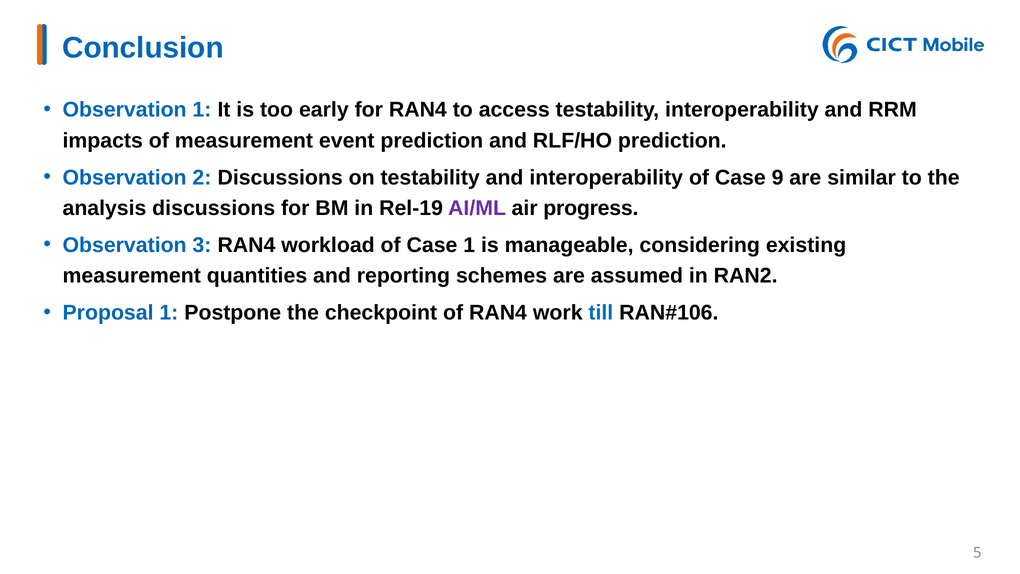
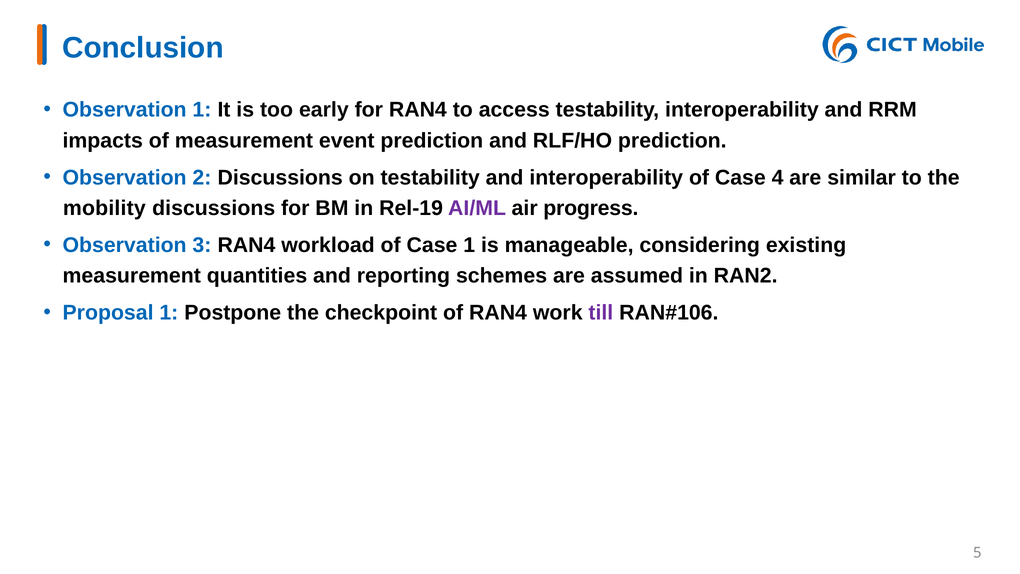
9: 9 -> 4
analysis: analysis -> mobility
till colour: blue -> purple
